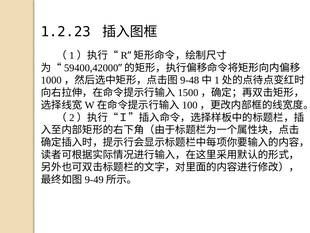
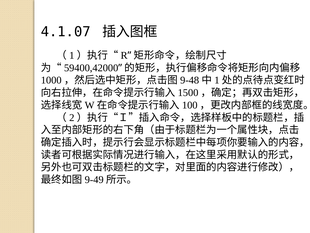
1.2.23: 1.2.23 -> 4.1.07
